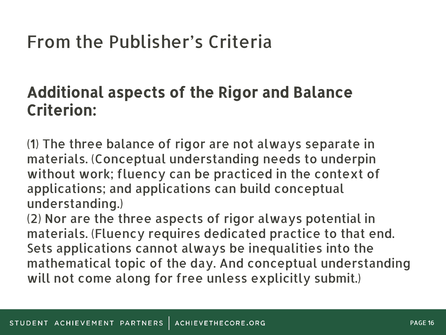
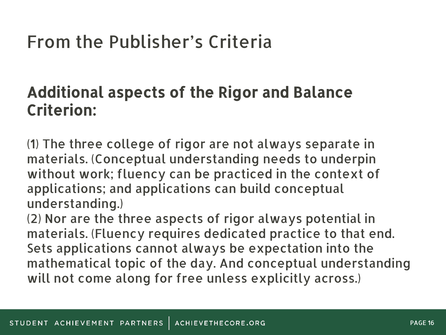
three balance: balance -> college
inequalities: inequalities -> expectation
submit: submit -> across
